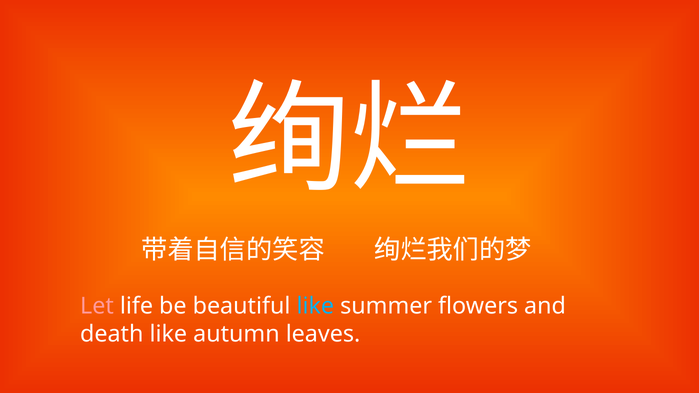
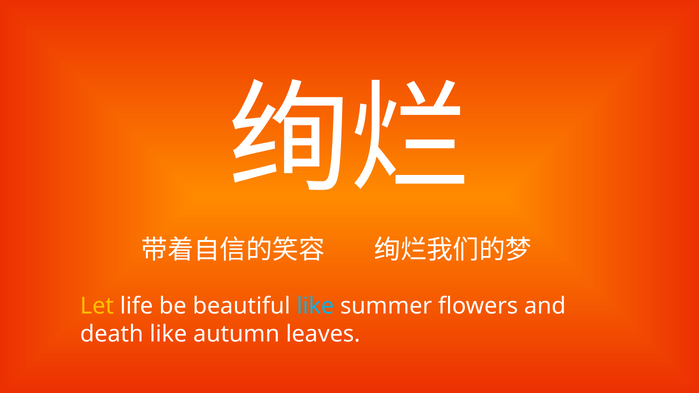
Let colour: pink -> yellow
